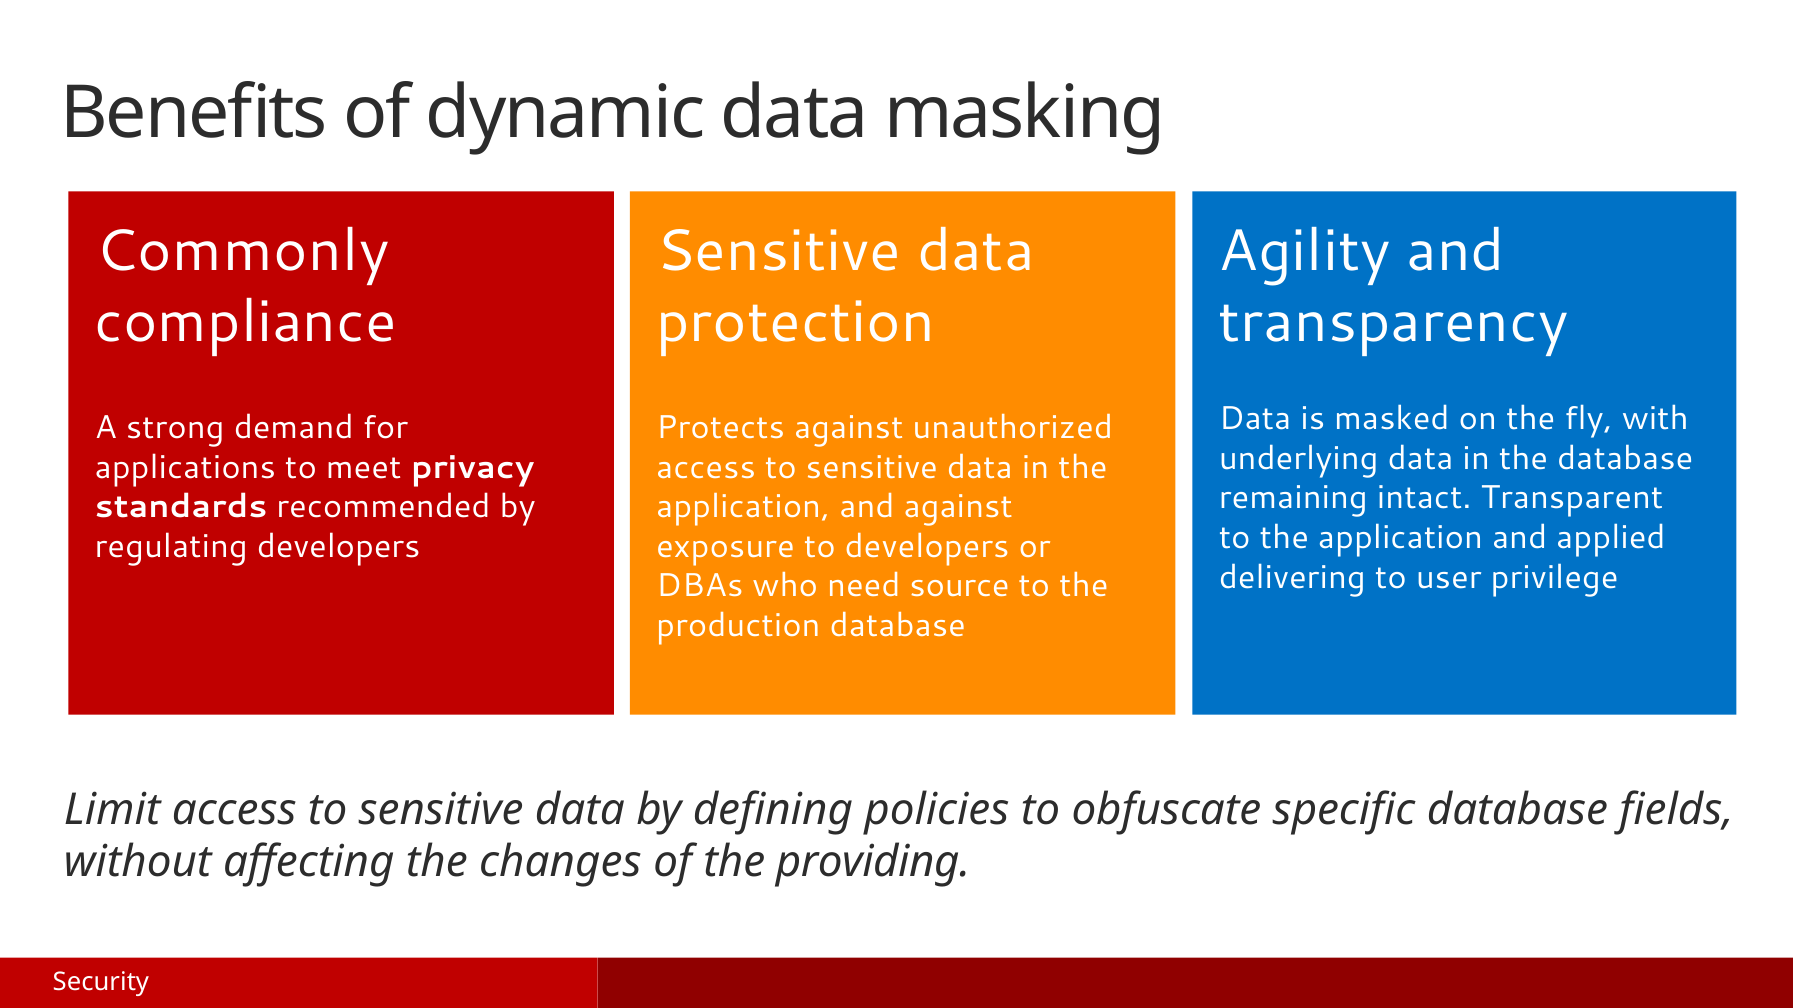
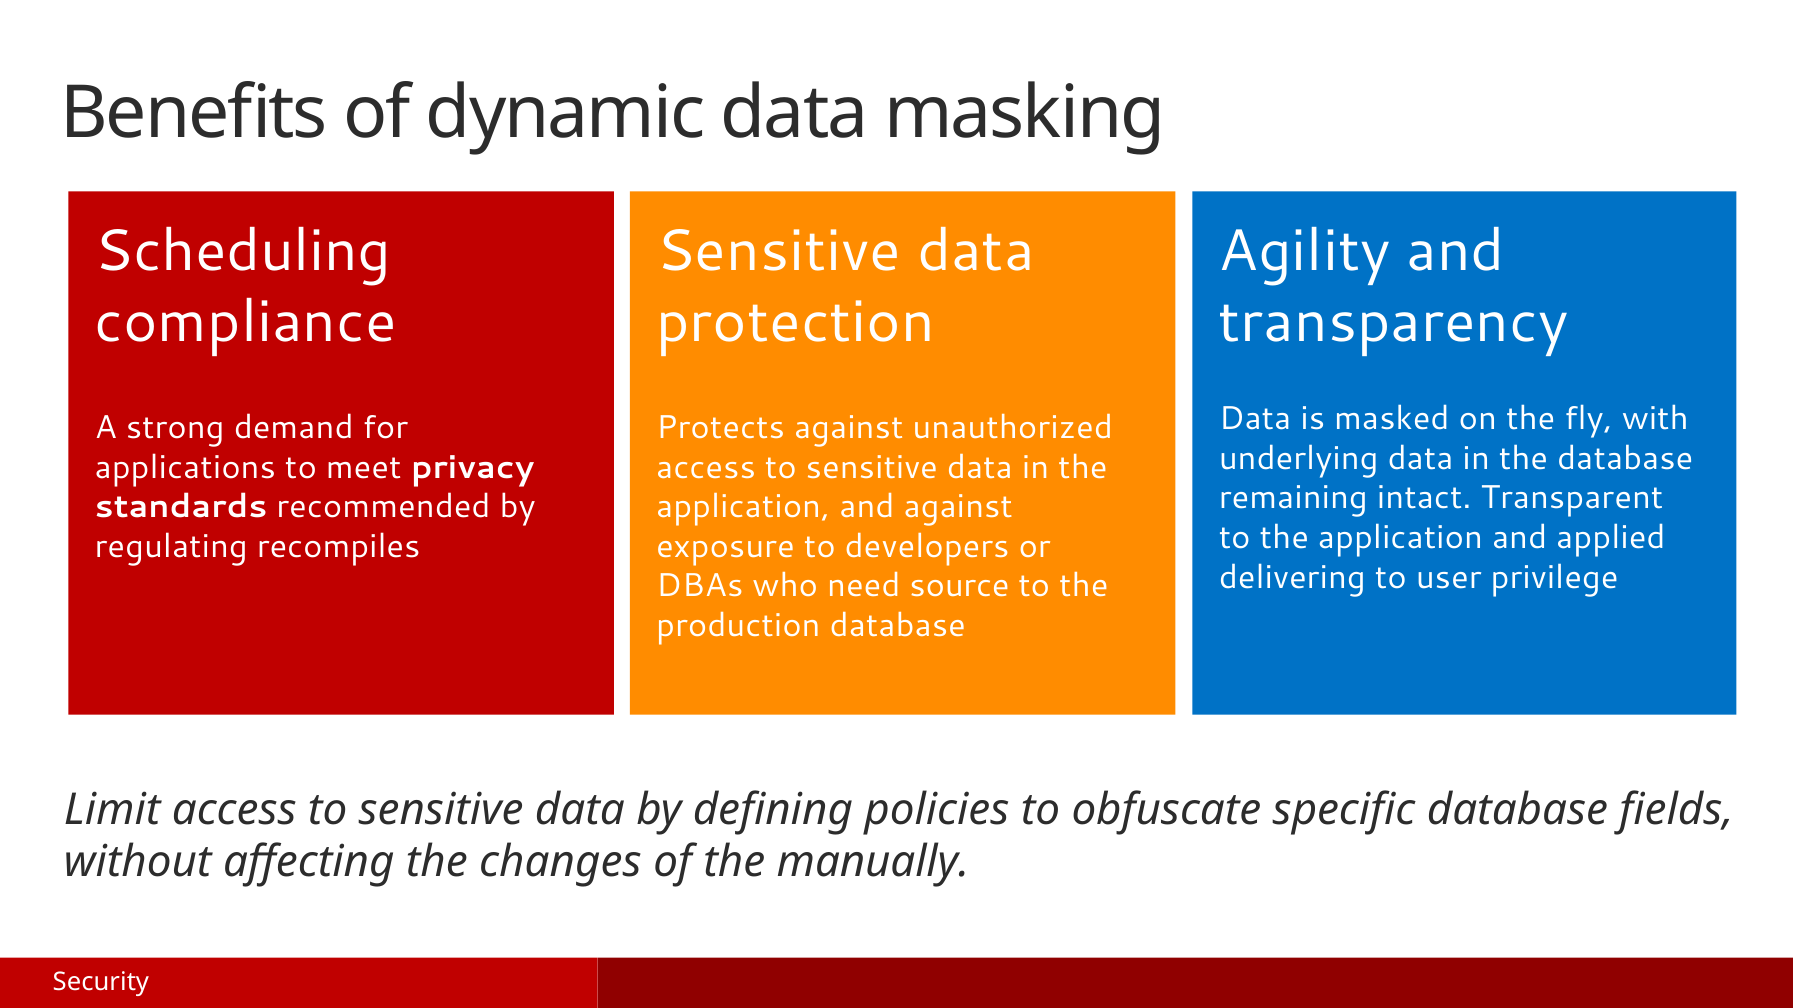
Commonly: Commonly -> Scheduling
regulating developers: developers -> recompiles
providing: providing -> manually
